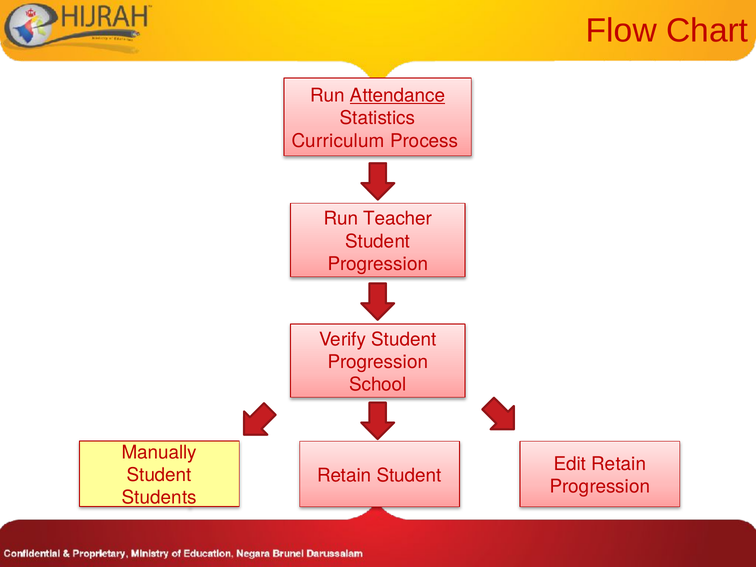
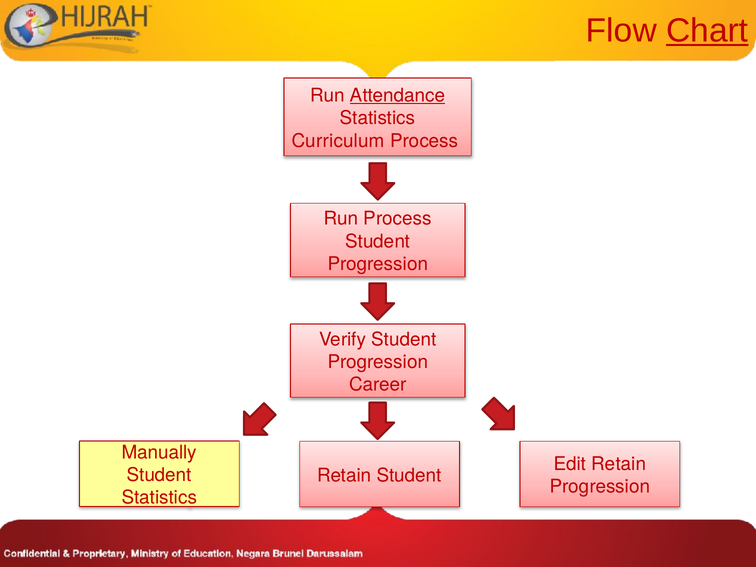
Chart underline: none -> present
Run Teacher: Teacher -> Process
School: School -> Career
Students at (159, 498): Students -> Statistics
